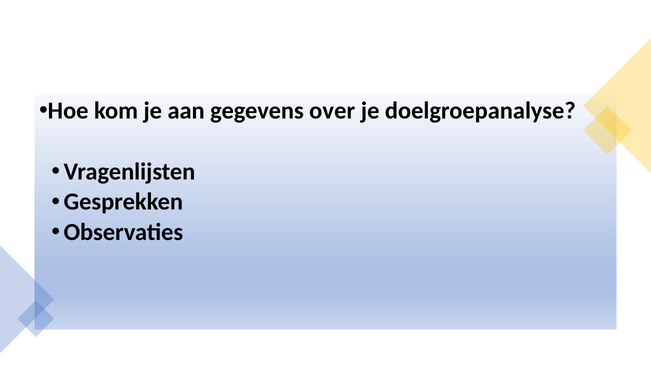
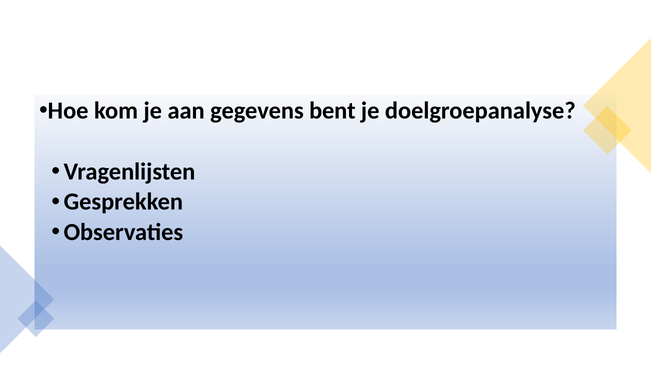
over: over -> bent
